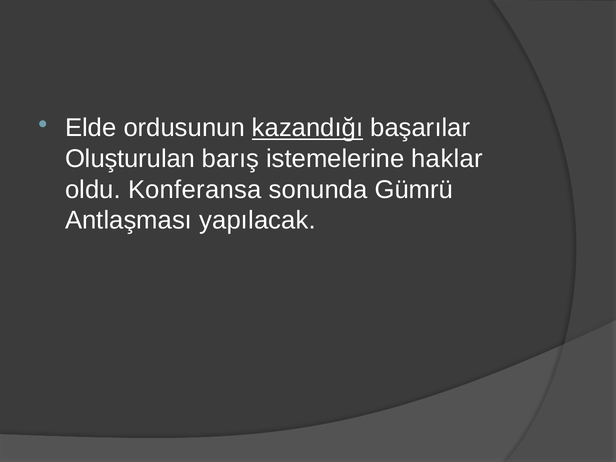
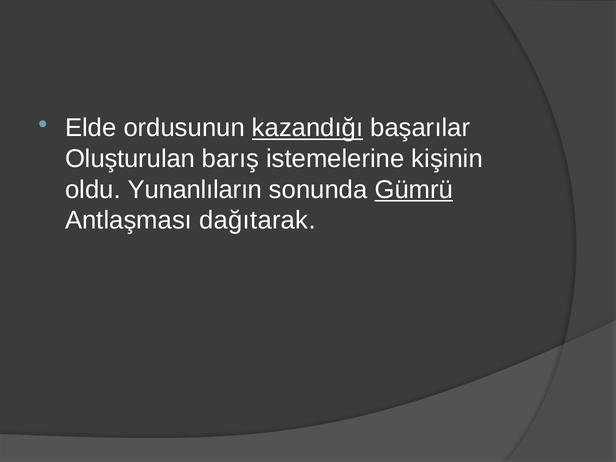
haklar: haklar -> kişinin
Konferansa: Konferansa -> Yunanlıların
Gümrü underline: none -> present
yapılacak: yapılacak -> dağıtarak
